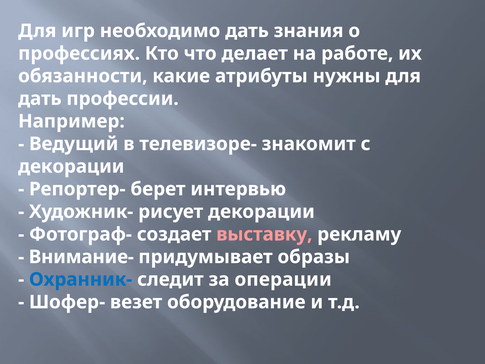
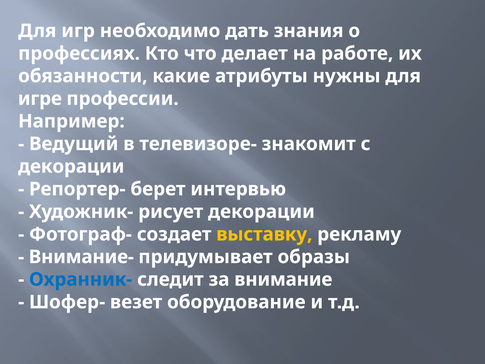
дать at (40, 99): дать -> игре
выставку colour: pink -> yellow
операции: операции -> внимание
